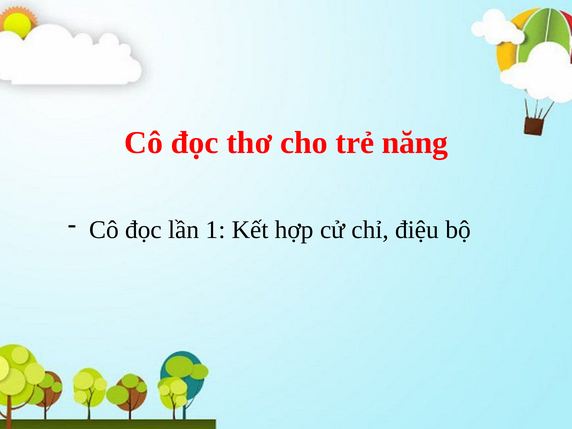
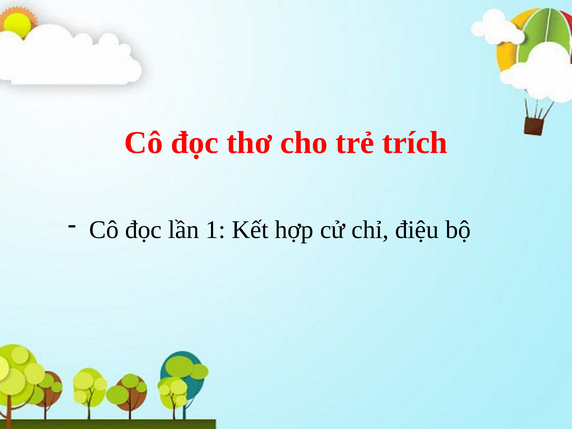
năng: năng -> trích
